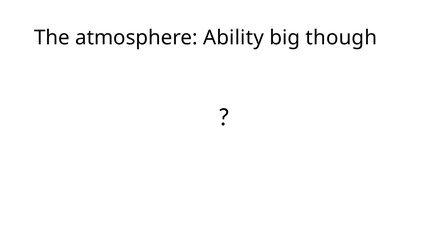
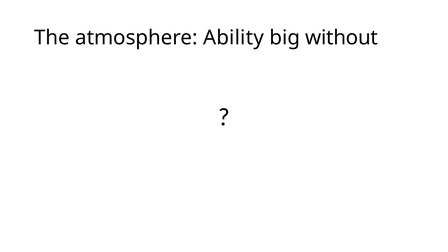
though: though -> without
